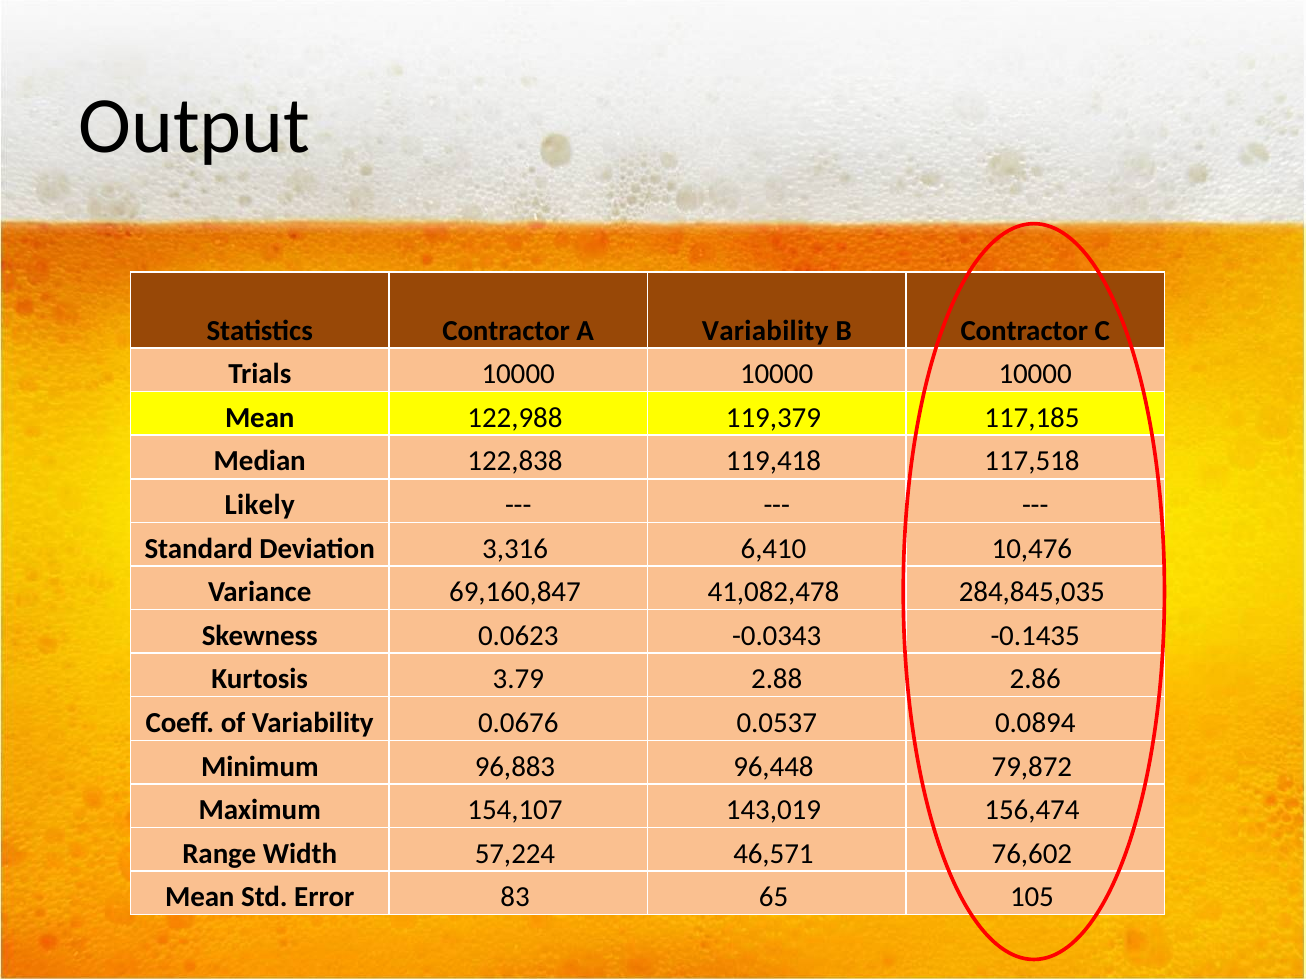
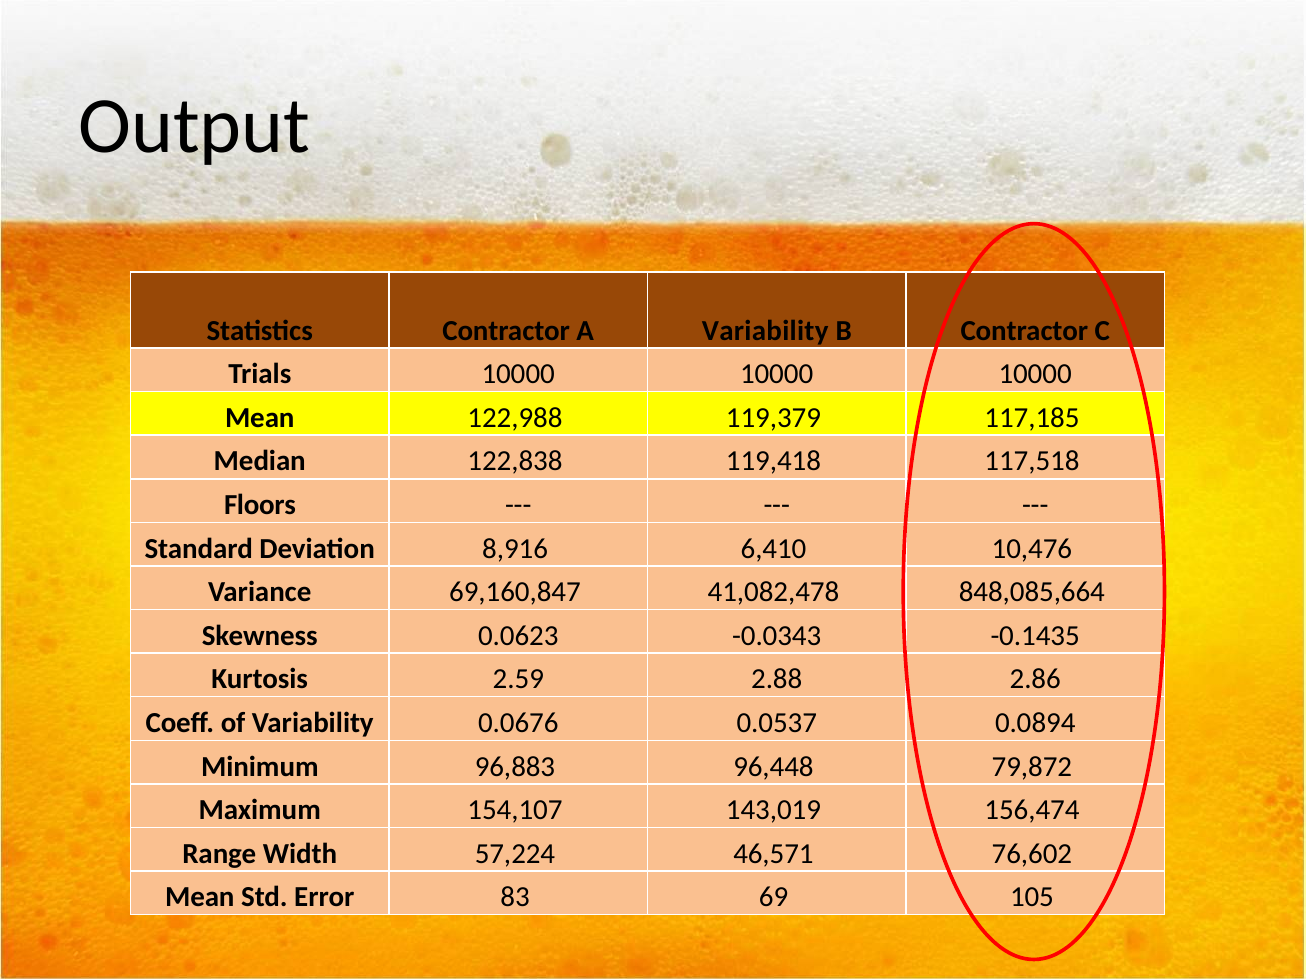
Likely: Likely -> Floors
3,316: 3,316 -> 8,916
284,845,035: 284,845,035 -> 848,085,664
3.79: 3.79 -> 2.59
65: 65 -> 69
